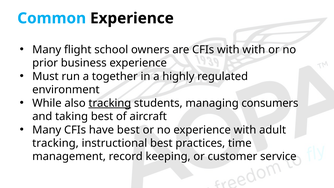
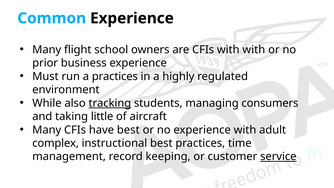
a together: together -> practices
taking best: best -> little
tracking at (55, 143): tracking -> complex
service underline: none -> present
